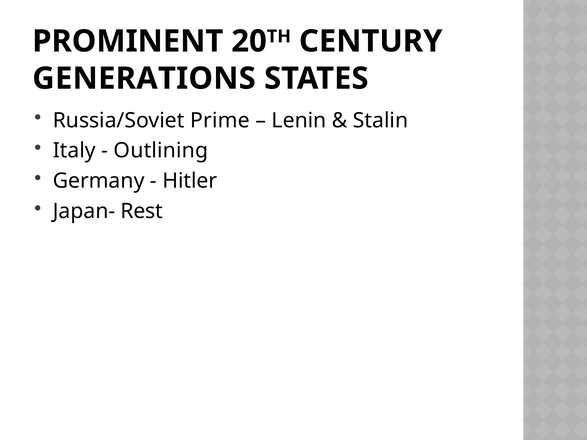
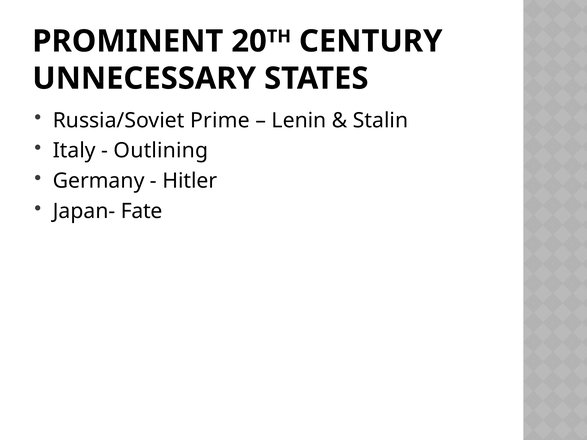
GENERATIONS: GENERATIONS -> UNNECESSARY
Rest: Rest -> Fate
